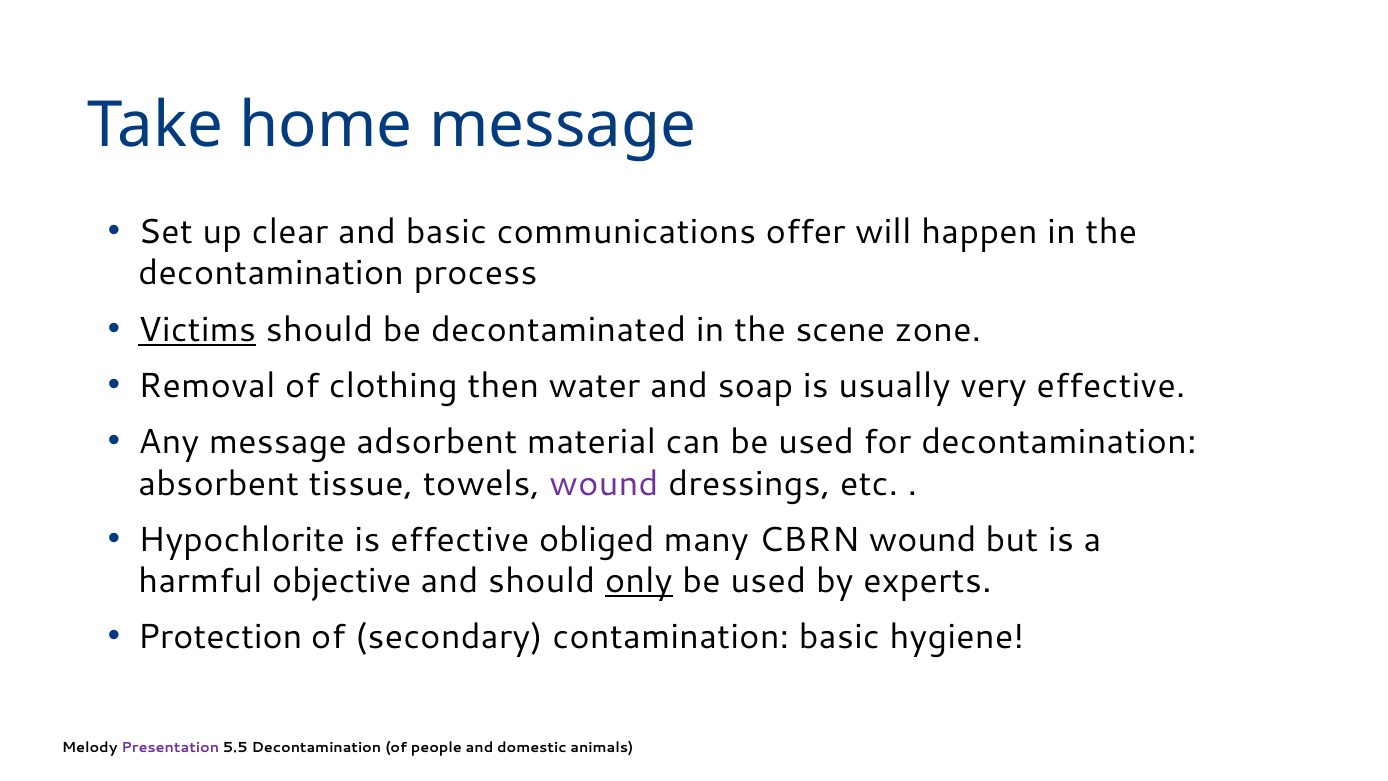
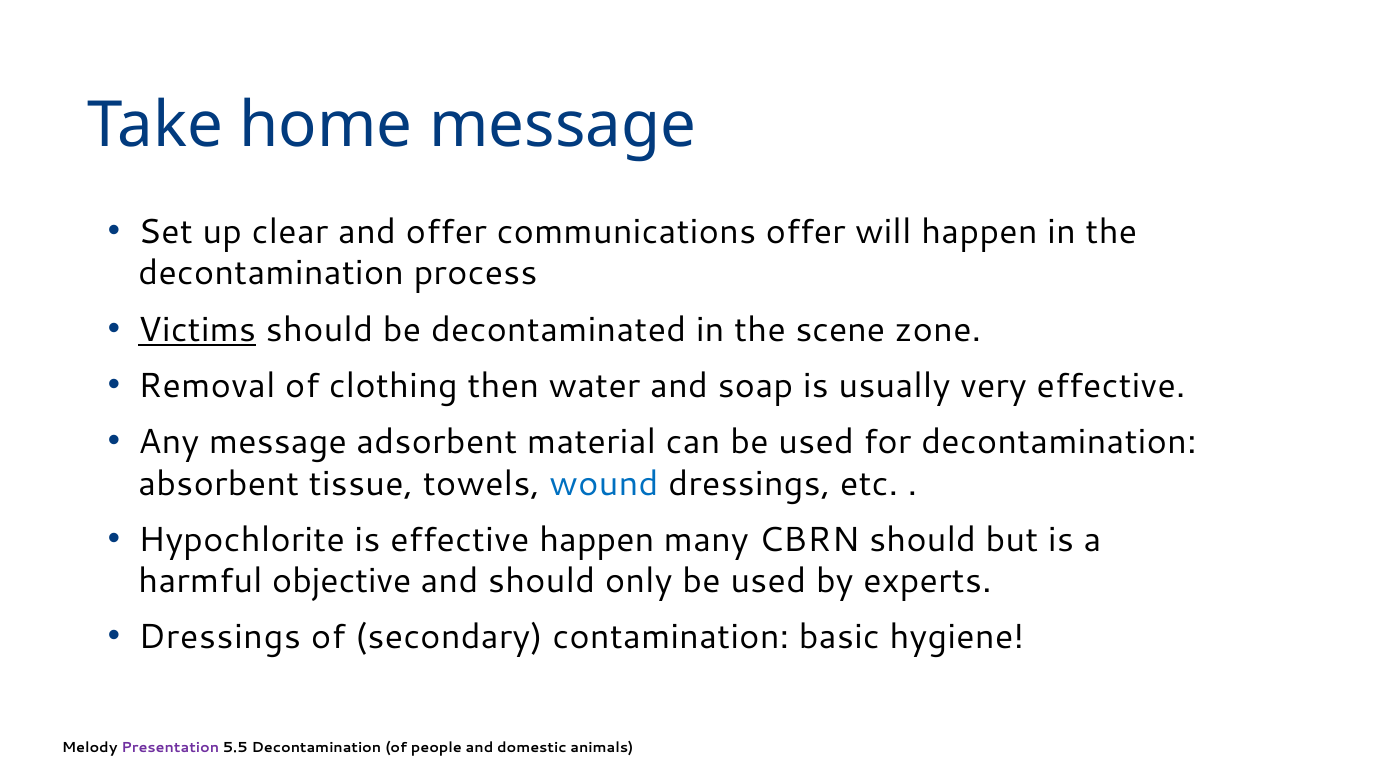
and basic: basic -> offer
wound at (604, 483) colour: purple -> blue
effective obliged: obliged -> happen
CBRN wound: wound -> should
only underline: present -> none
Protection at (220, 637): Protection -> Dressings
